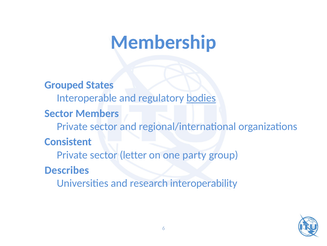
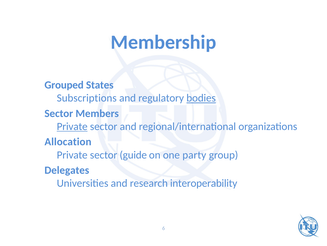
Interoperable: Interoperable -> Subscriptions
Private at (72, 126) underline: none -> present
Consistent: Consistent -> Allocation
letter: letter -> guide
Describes: Describes -> Delegates
